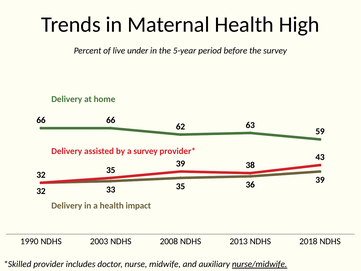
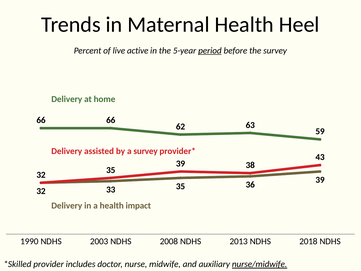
High: High -> Heel
under: under -> active
period underline: none -> present
